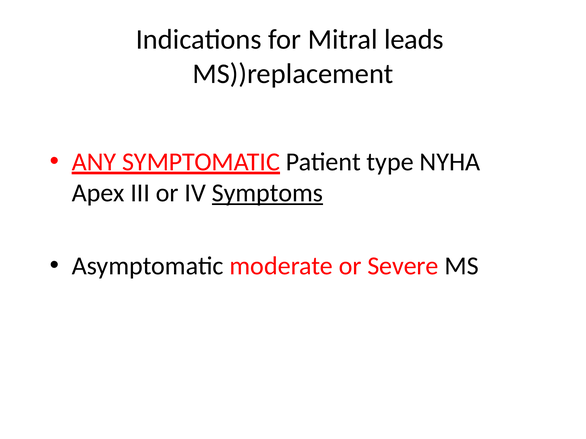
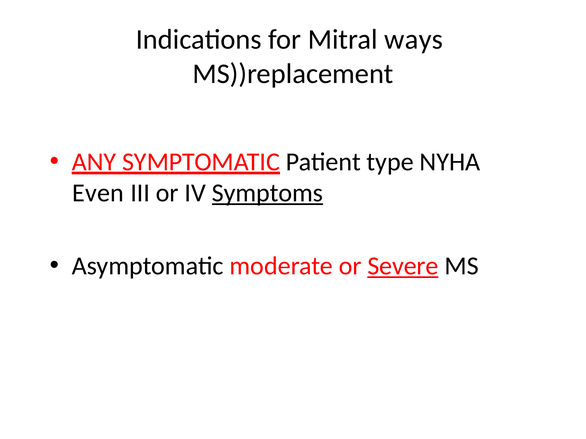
leads: leads -> ways
Apex: Apex -> Even
Severe underline: none -> present
